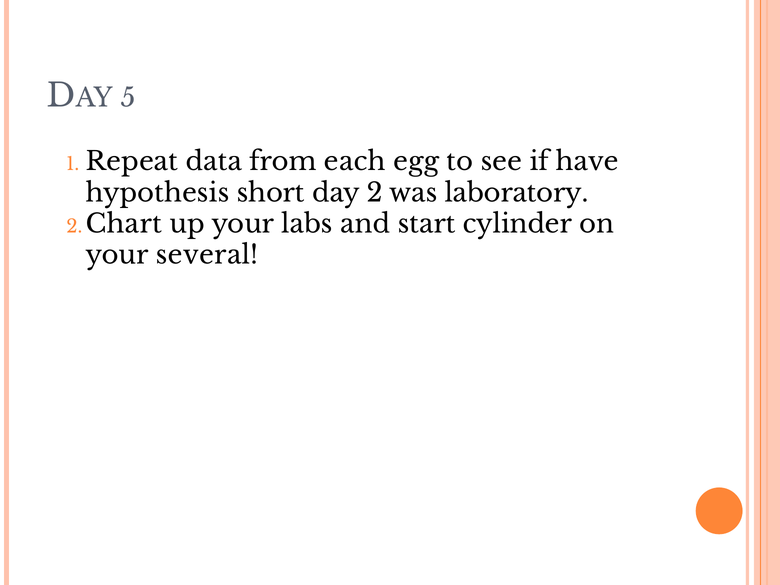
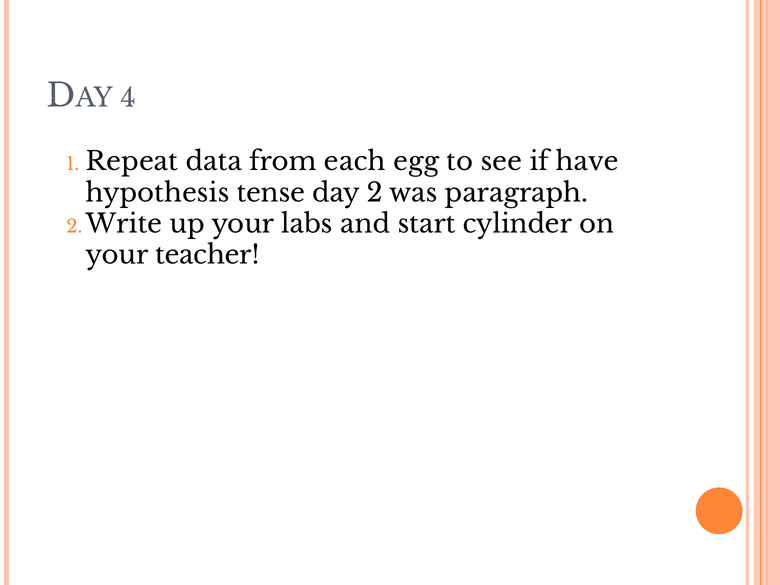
5: 5 -> 4
short: short -> tense
laboratory: laboratory -> paragraph
Chart: Chart -> Write
several: several -> teacher
